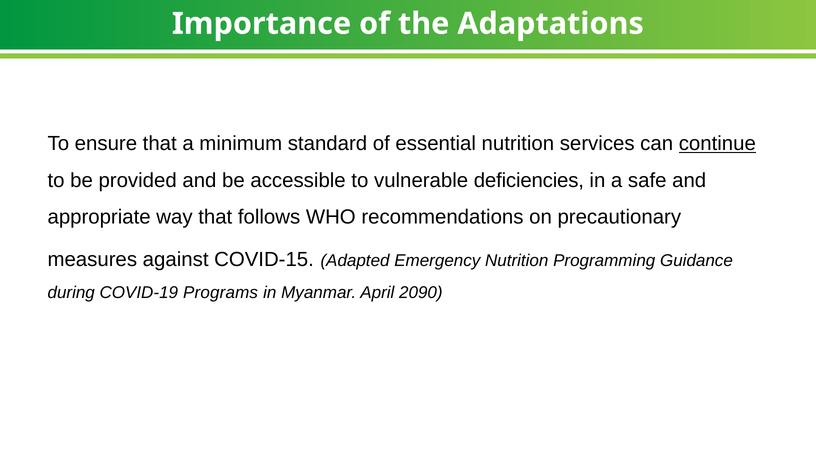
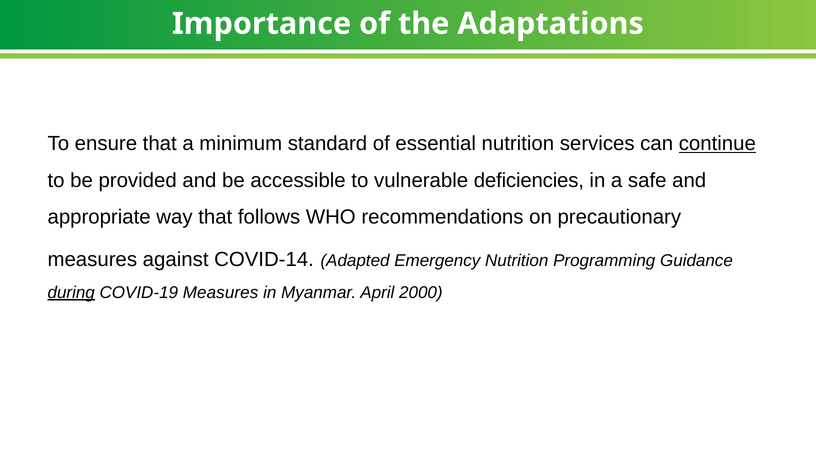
COVID-15: COVID-15 -> COVID-14
during underline: none -> present
COVID-19 Programs: Programs -> Measures
2090: 2090 -> 2000
